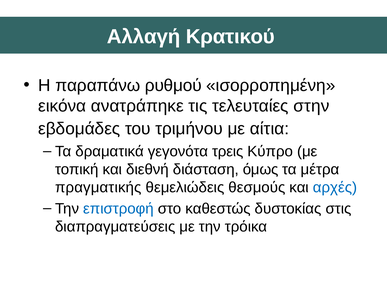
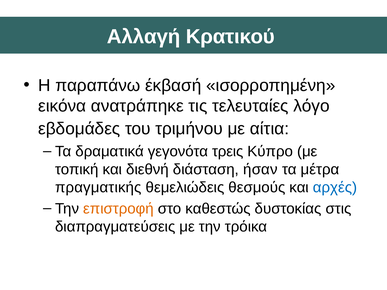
ρυθμού: ρυθμού -> έκβασή
στην: στην -> λόγο
όμως: όμως -> ήσαν
επιστροφή colour: blue -> orange
